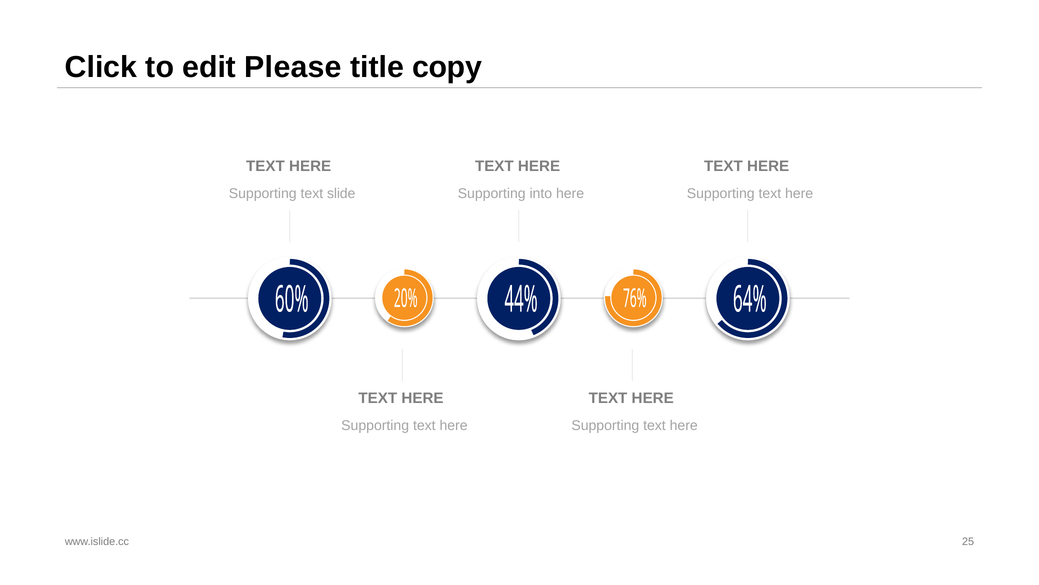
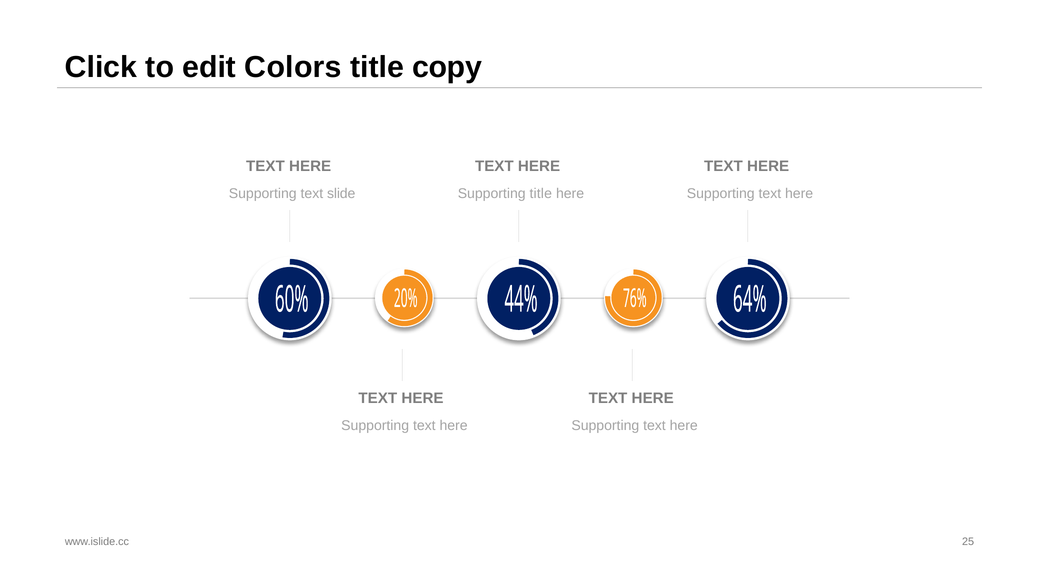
Please: Please -> Colors
Supporting into: into -> title
